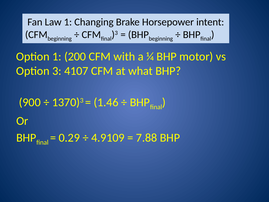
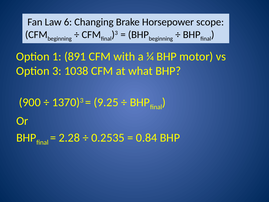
Law 1: 1 -> 6
intent: intent -> scope
200: 200 -> 891
4107: 4107 -> 1038
1.46: 1.46 -> 9.25
0.29: 0.29 -> 2.28
4.9109: 4.9109 -> 0.2535
7.88: 7.88 -> 0.84
